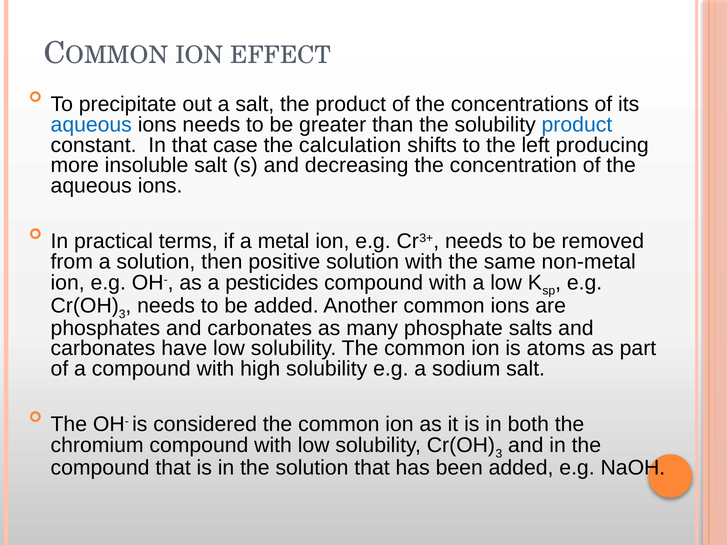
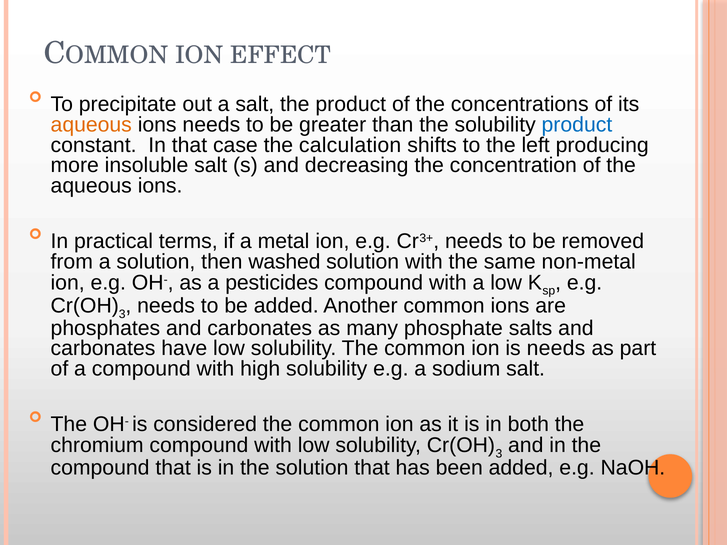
aqueous at (91, 125) colour: blue -> orange
positive: positive -> washed
is atoms: atoms -> needs
